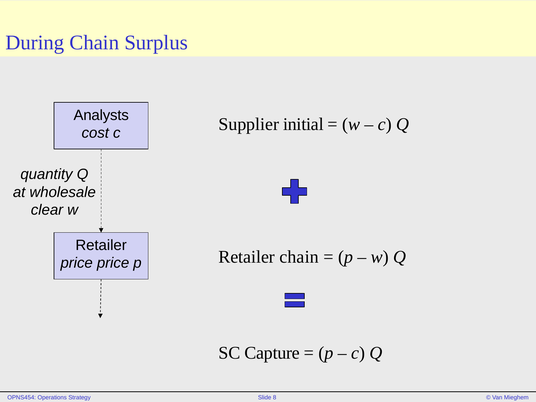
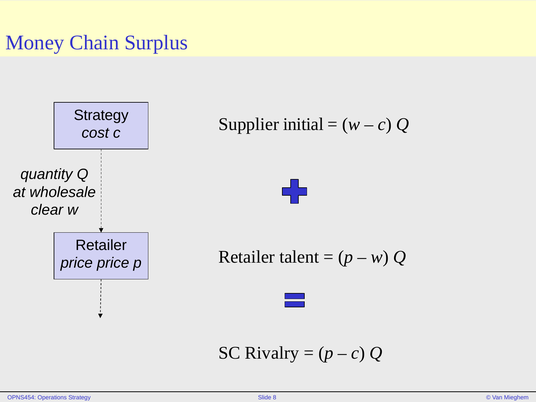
During: During -> Money
Analysts at (101, 115): Analysts -> Strategy
Retailer chain: chain -> talent
Capture: Capture -> Rivalry
